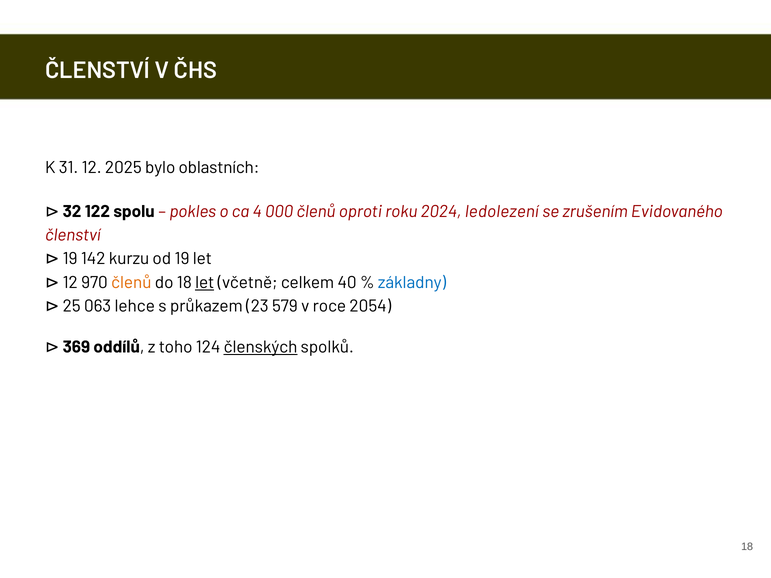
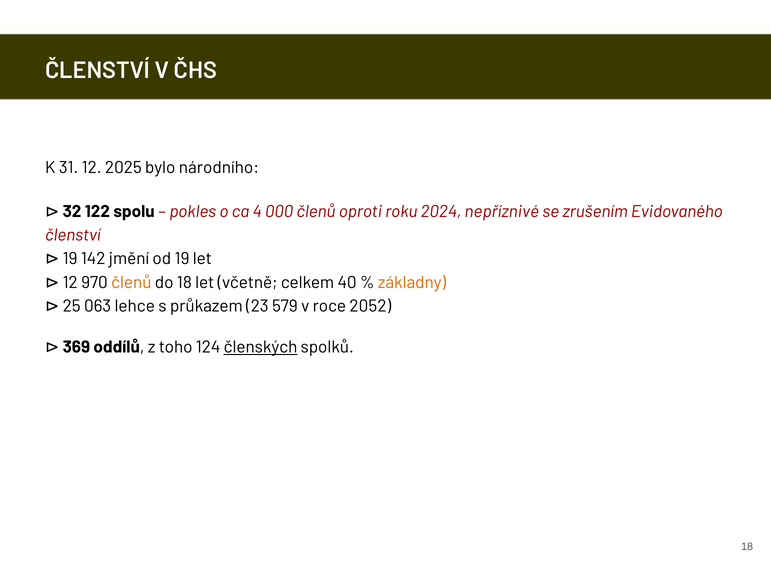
oblastních: oblastních -> národního
ledolezení: ledolezení -> nepříznivé
kurzu: kurzu -> jmění
let at (205, 283) underline: present -> none
základny colour: blue -> orange
2054: 2054 -> 2052
